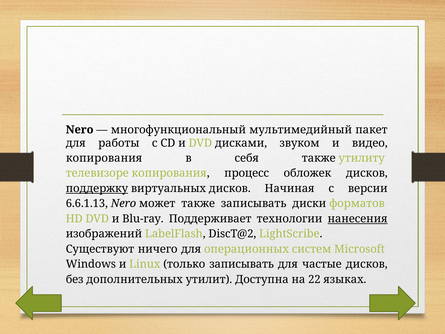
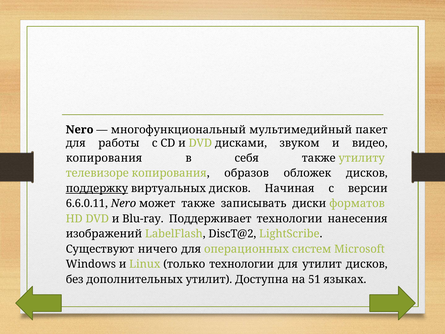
процесс: процесс -> образов
6.6.1.13: 6.6.1.13 -> 6.6.0.11
нанесения underline: present -> none
только записывать: записывать -> технологии
для частые: частые -> утилит
22: 22 -> 51
